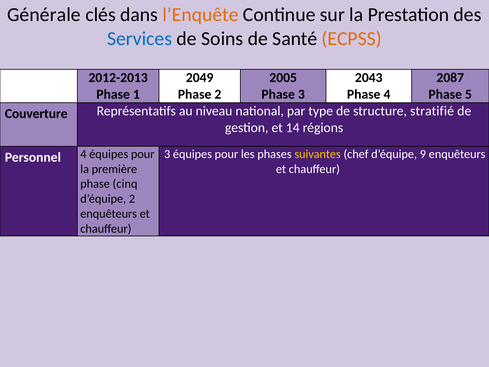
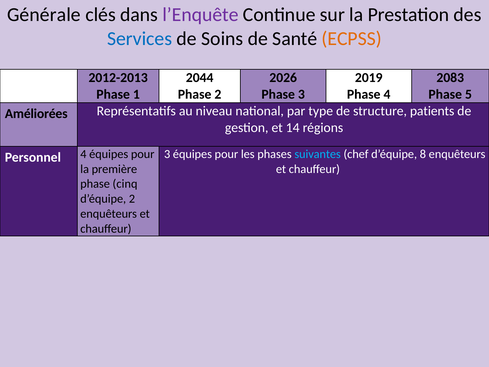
l’Enquête colour: orange -> purple
2049: 2049 -> 2044
2005: 2005 -> 2026
2043: 2043 -> 2019
2087: 2087 -> 2083
Couverture: Couverture -> Améliorées
stratifié: stratifié -> patients
suivantes colour: yellow -> light blue
9: 9 -> 8
